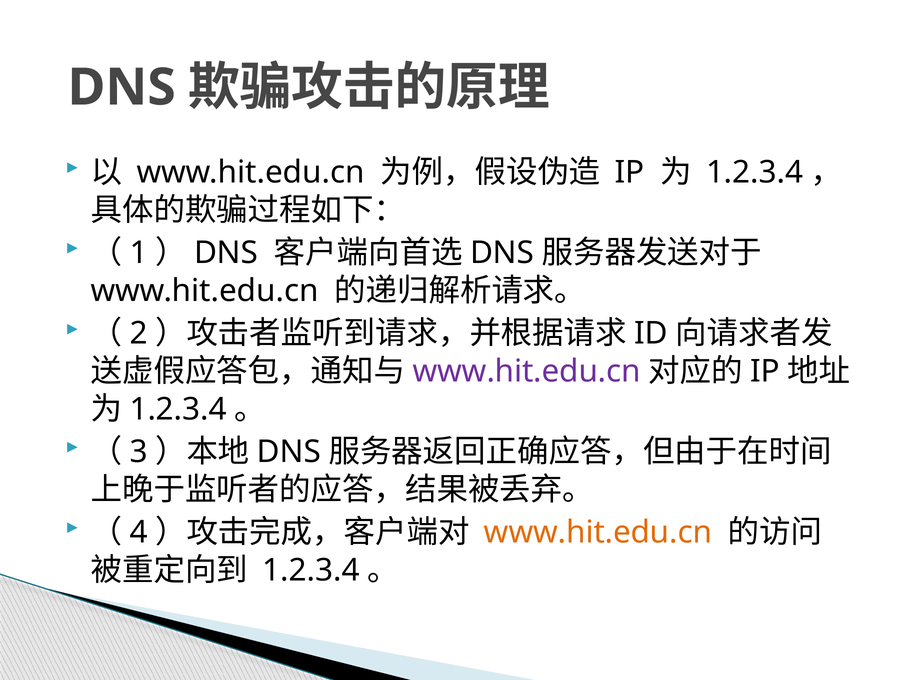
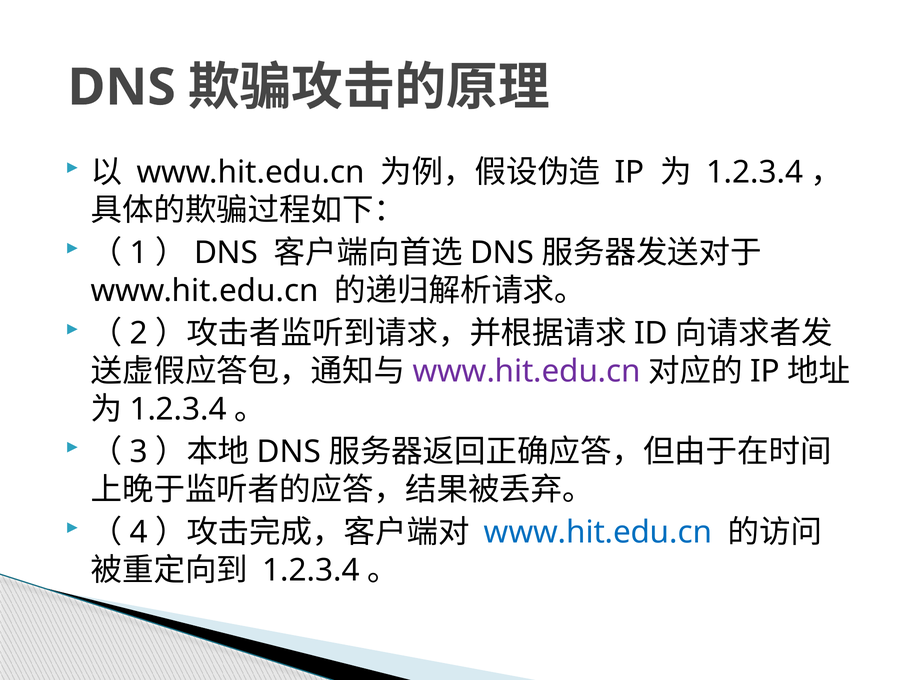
www.hit.edu.cn at (598, 533) colour: orange -> blue
